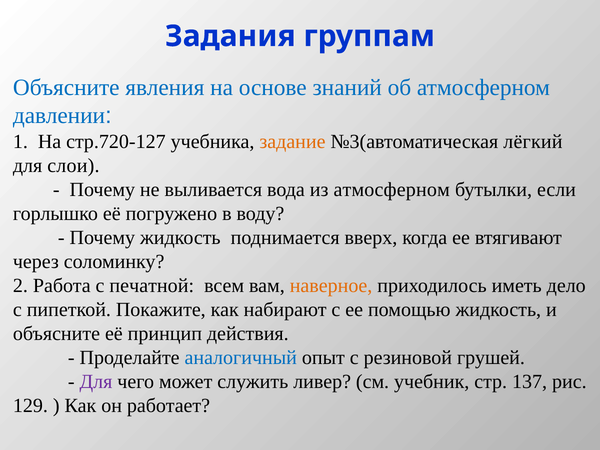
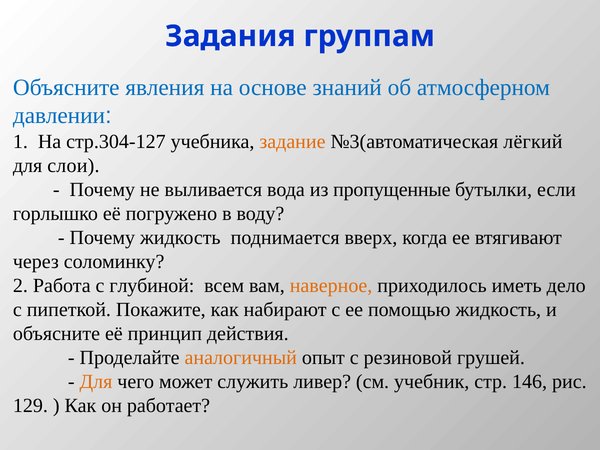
стр.720-127: стр.720-127 -> стр.304-127
из атмосферном: атмосферном -> пропущенные
печатной: печатной -> глубиной
аналогичный colour: blue -> orange
Для at (96, 381) colour: purple -> orange
137: 137 -> 146
